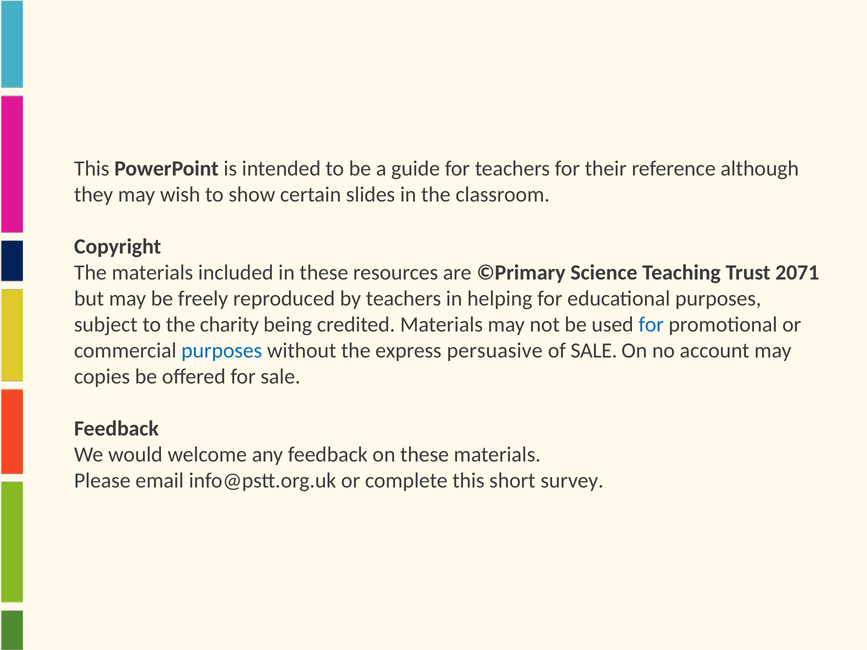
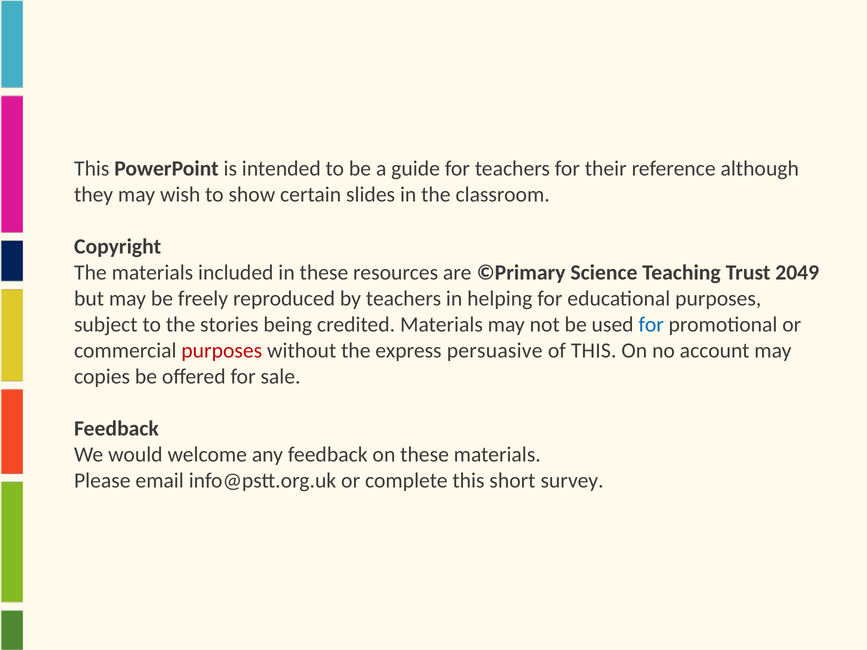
2071: 2071 -> 2049
charity: charity -> stories
purposes at (222, 351) colour: blue -> red
of SALE: SALE -> THIS
